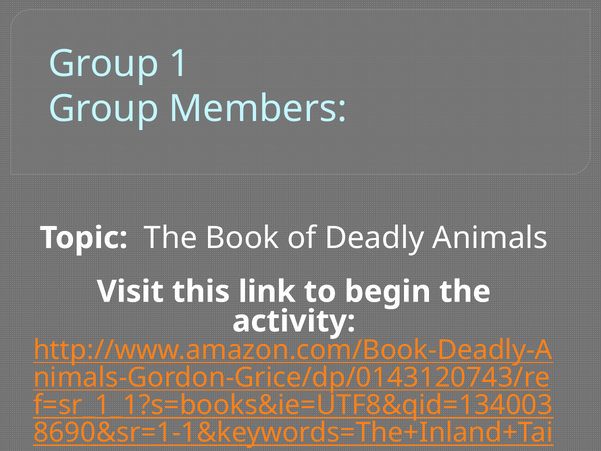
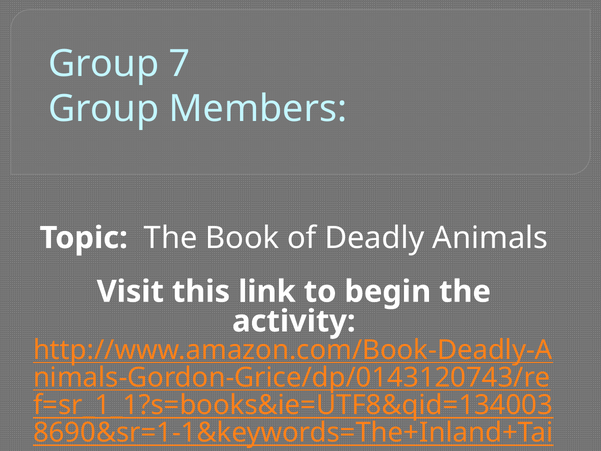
1: 1 -> 7
